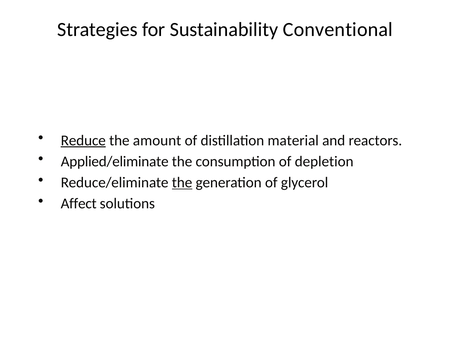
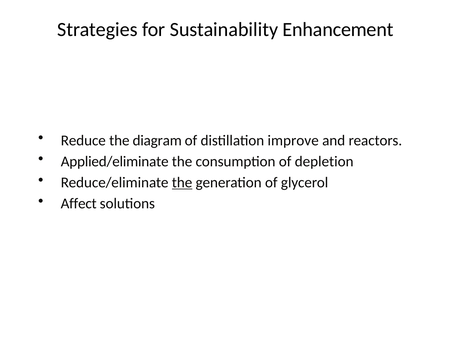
Conventional: Conventional -> Enhancement
Reduce underline: present -> none
amount: amount -> diagram
material: material -> improve
